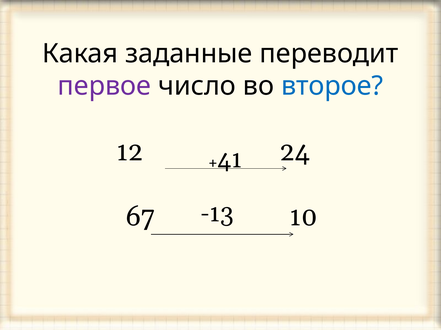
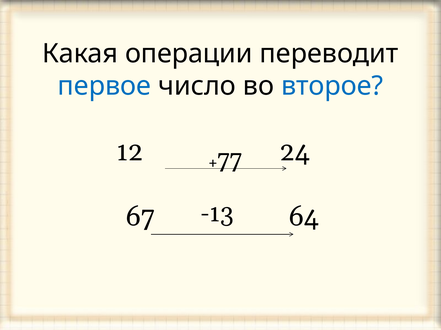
заданные: заданные -> операции
первое colour: purple -> blue
41: 41 -> 77
10: 10 -> 64
